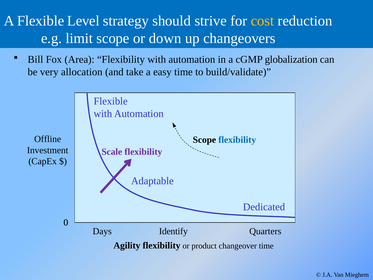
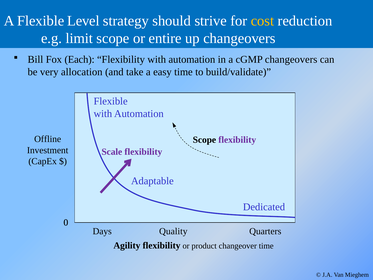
down: down -> entire
Area: Area -> Each
cGMP globalization: globalization -> changeovers
flexibility at (237, 140) colour: blue -> purple
Identify: Identify -> Quality
